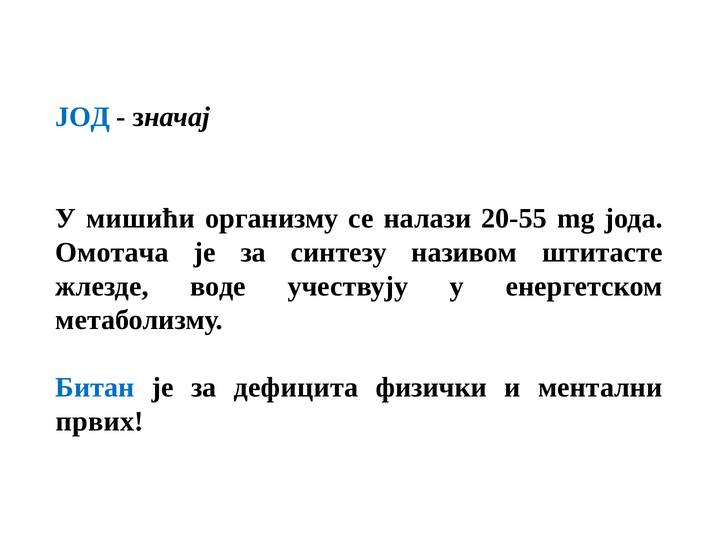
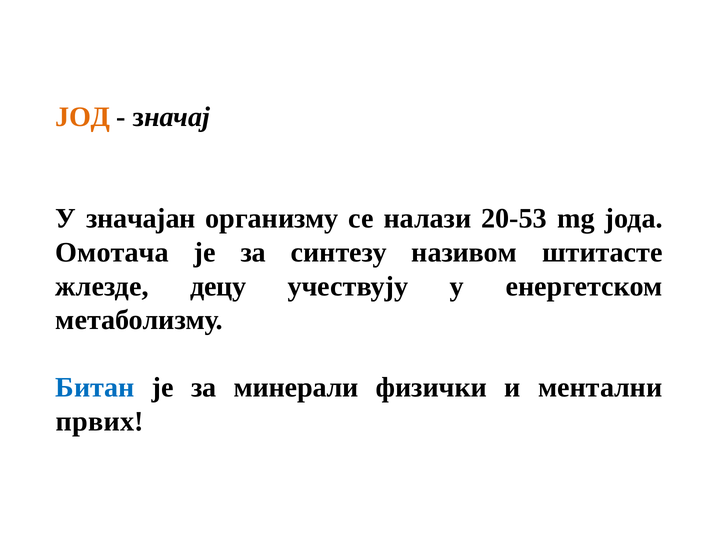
ЈОД colour: blue -> orange
мишићи: мишићи -> значајан
20-55: 20-55 -> 20-53
воде: воде -> децу
дефицита: дефицита -> минерали
